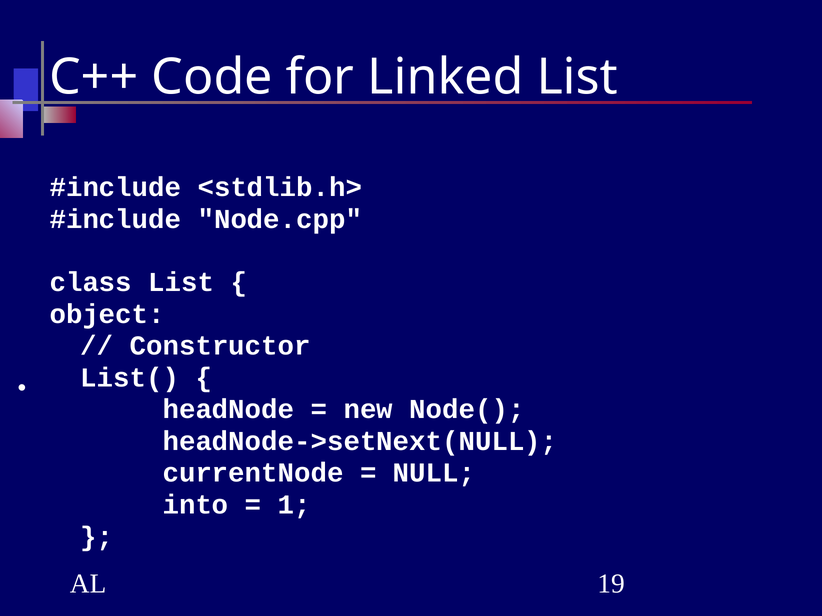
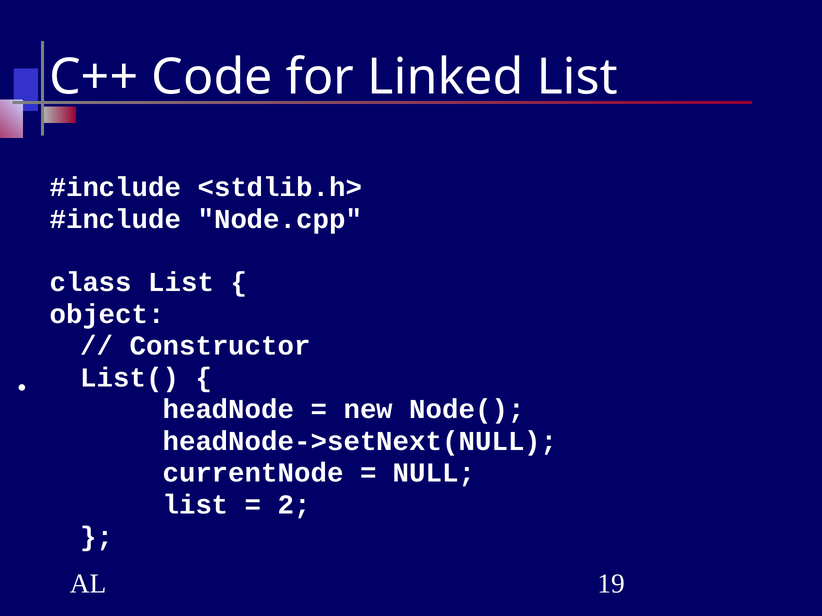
into at (196, 505): into -> list
1: 1 -> 2
